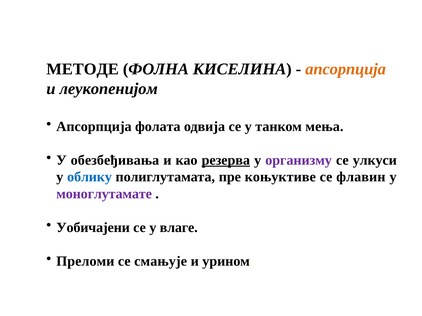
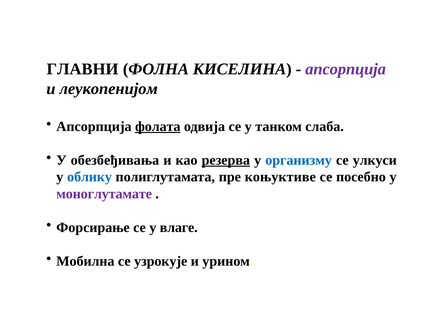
МЕТОДЕ: МЕТОДЕ -> ГЛАВНИ
апсорпција at (346, 69) colour: orange -> purple
фолата underline: none -> present
мења: мења -> слаба
организму colour: purple -> blue
флавин: флавин -> посебно
Уобичајени: Уобичајени -> Форсирање
Преломи: Преломи -> Мобилна
смањује: смањује -> узрокује
